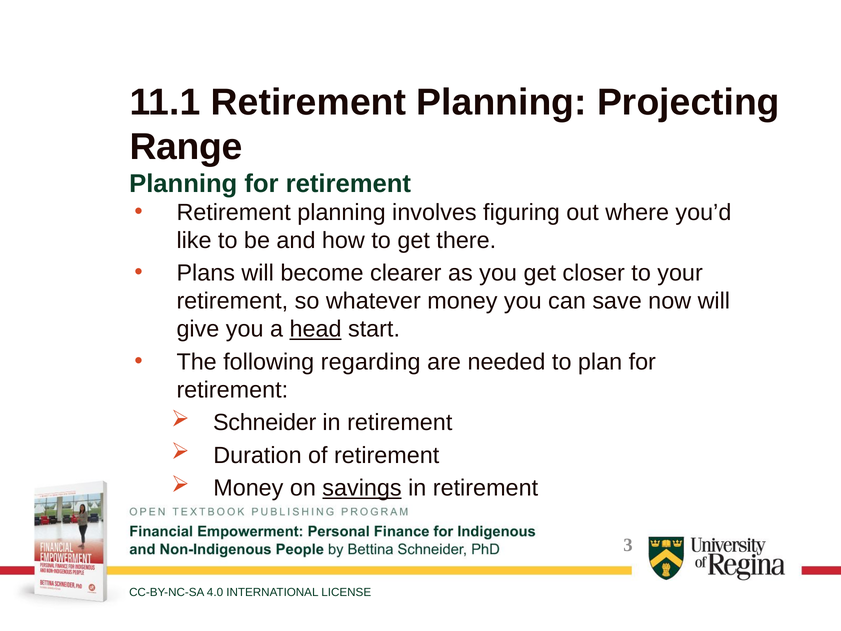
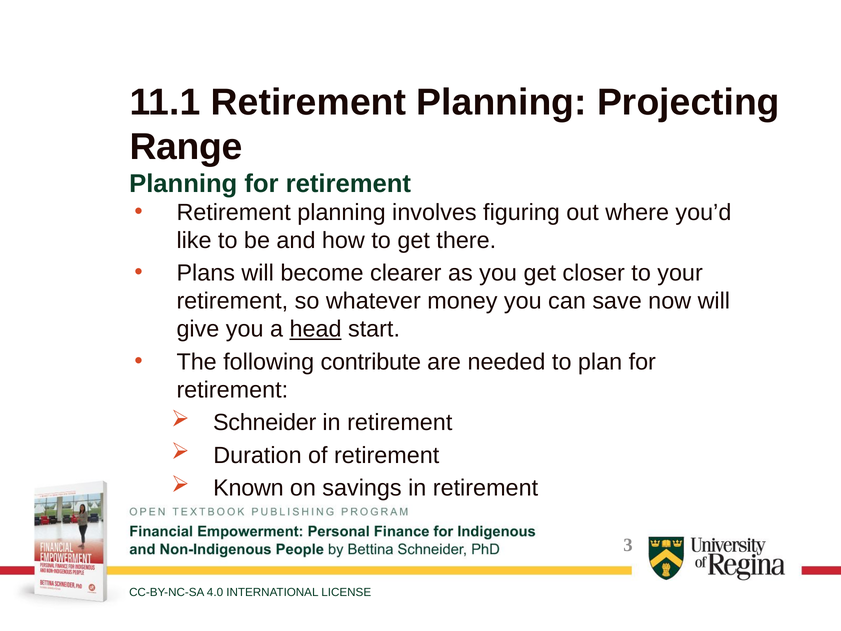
regarding: regarding -> contribute
Money at (248, 488): Money -> Known
savings underline: present -> none
